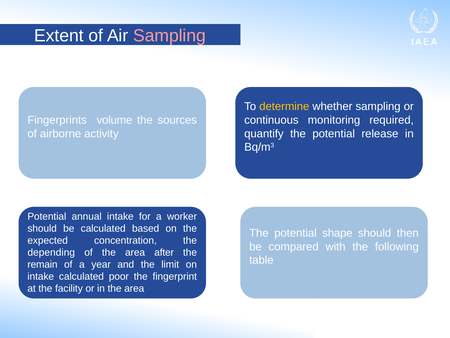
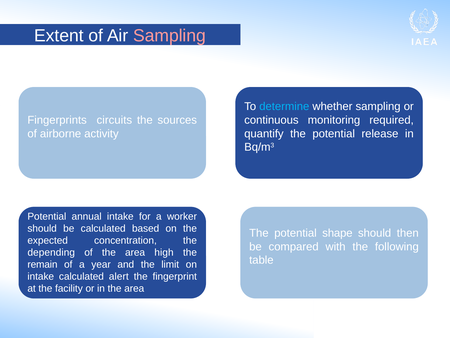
determine colour: yellow -> light blue
volume: volume -> circuits
after: after -> high
poor: poor -> alert
